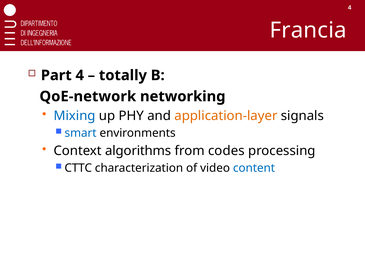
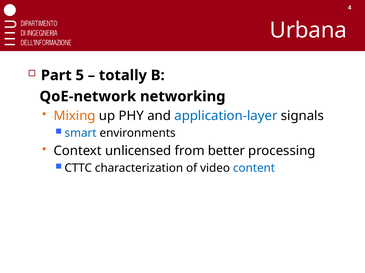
Francia: Francia -> Urbana
Part 4: 4 -> 5
Mixing colour: blue -> orange
application-layer colour: orange -> blue
algorithms: algorithms -> unlicensed
codes: codes -> better
